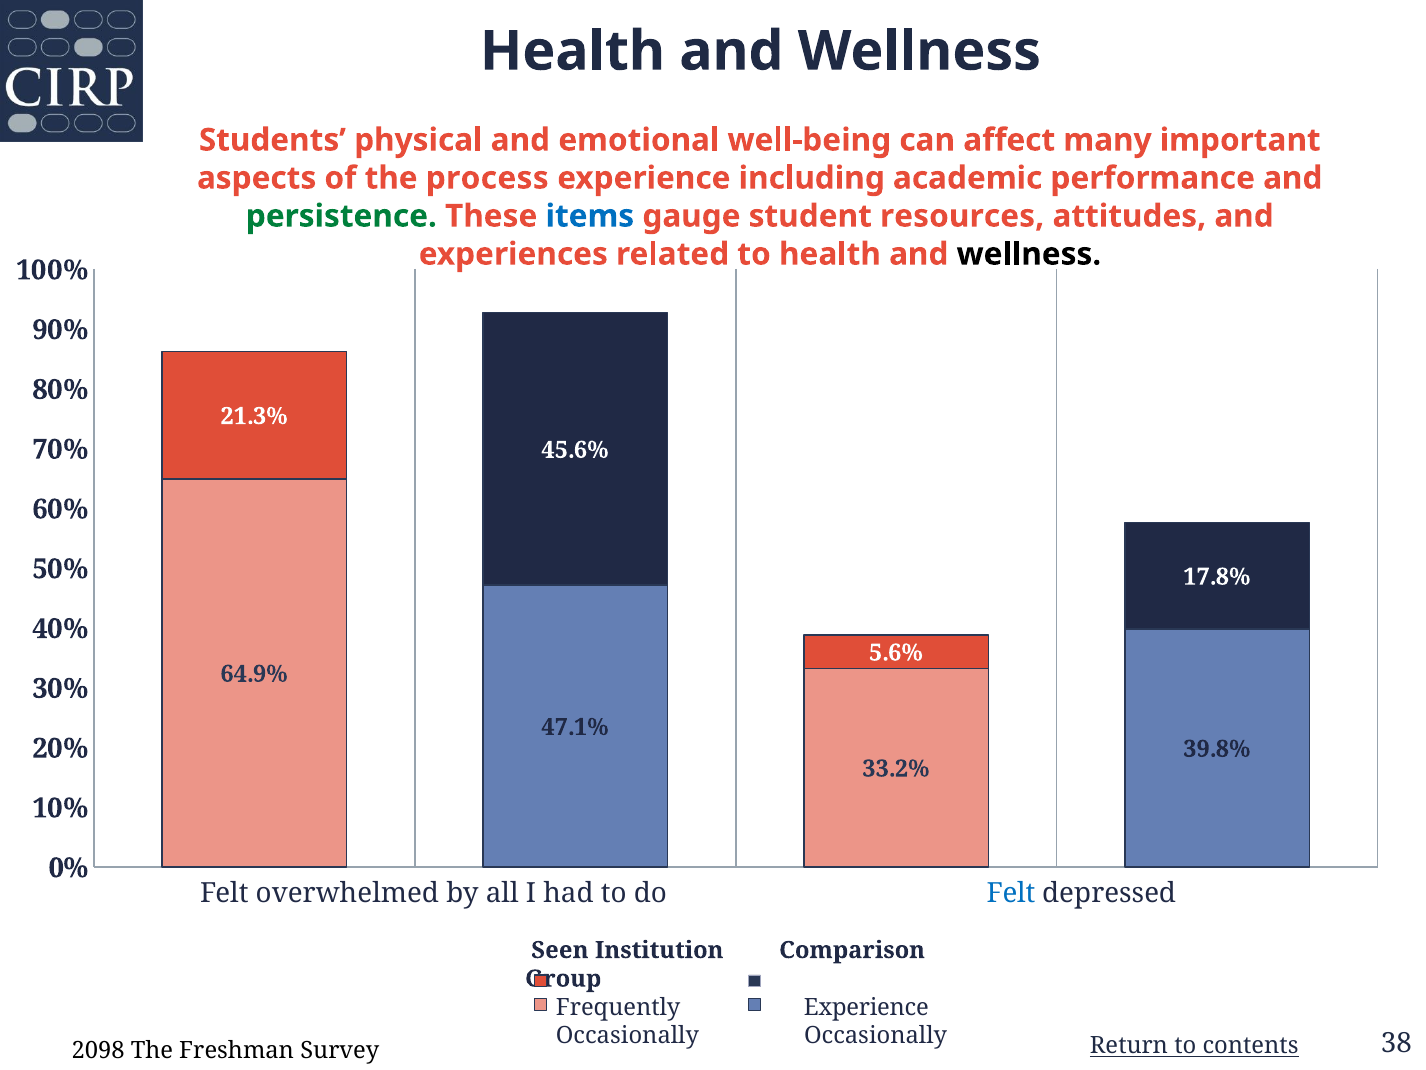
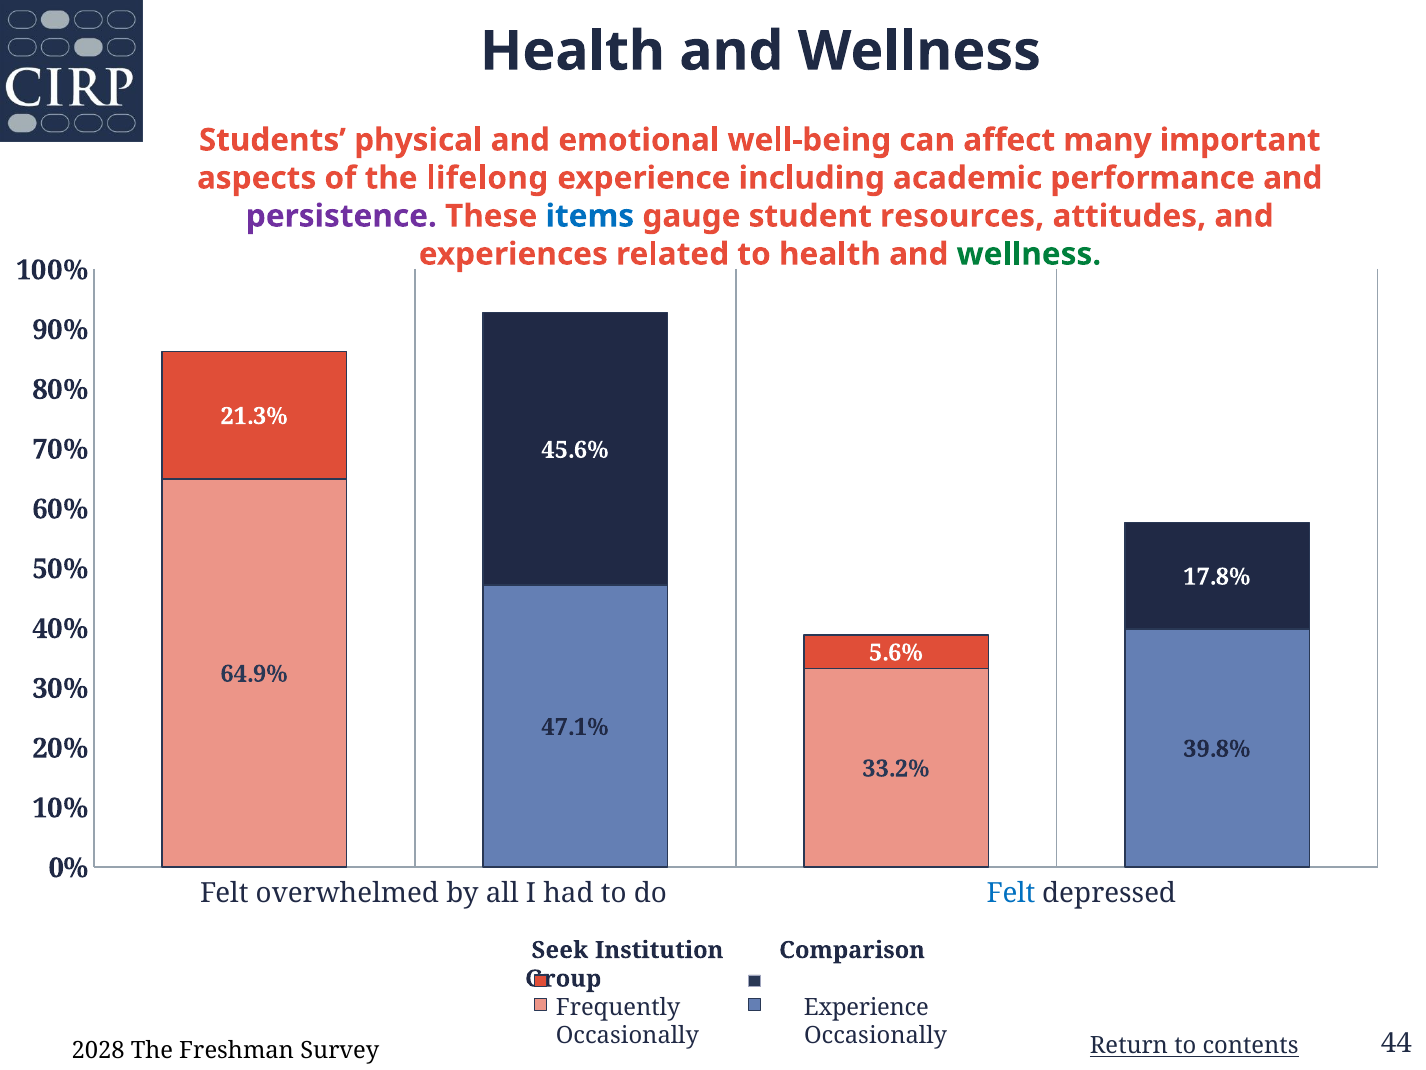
process: process -> lifelong
persistence colour: green -> purple
wellness at (1029, 254) colour: black -> green
Seen: Seen -> Seek
2098: 2098 -> 2028
38: 38 -> 44
